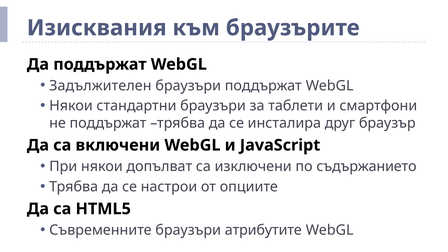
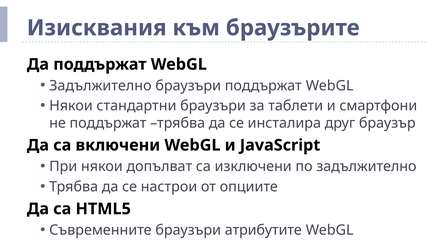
Задължителен at (100, 86): Задължителен -> Задължително
по съдържанието: съдържанието -> задължително
